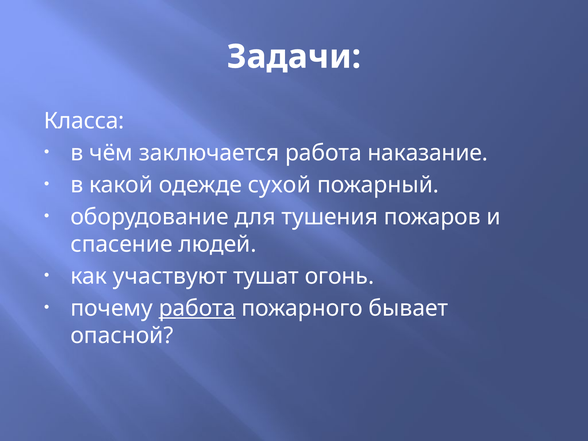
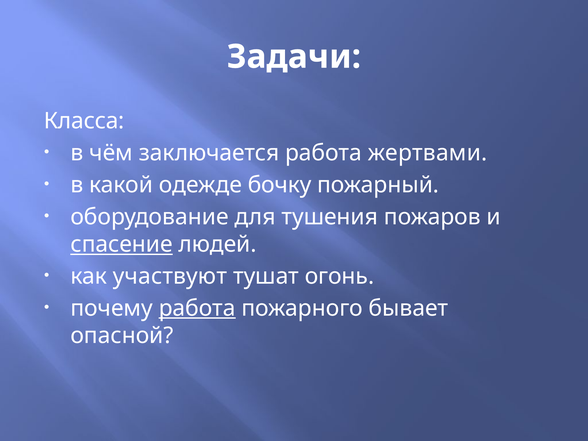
наказание: наказание -> жертвами
сухой: сухой -> бочку
спасение underline: none -> present
